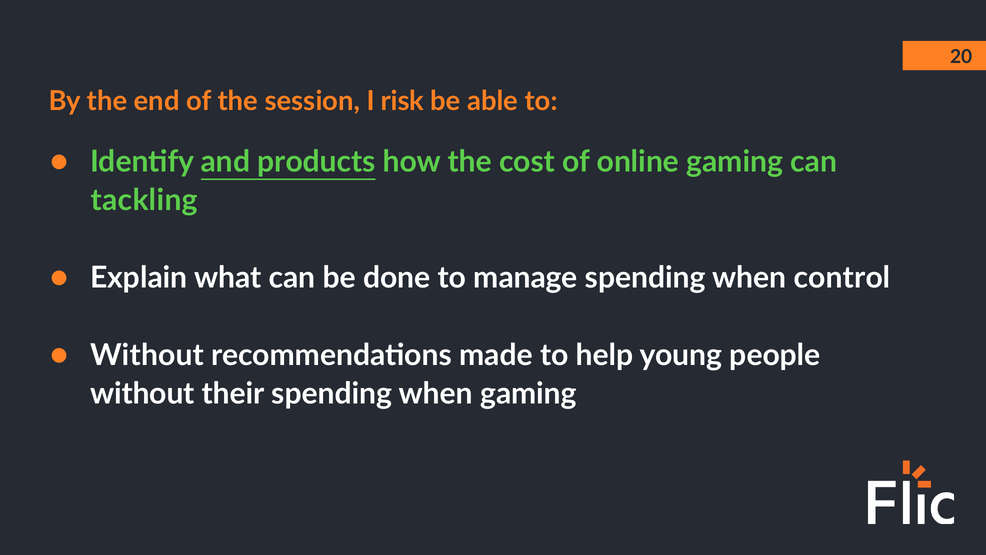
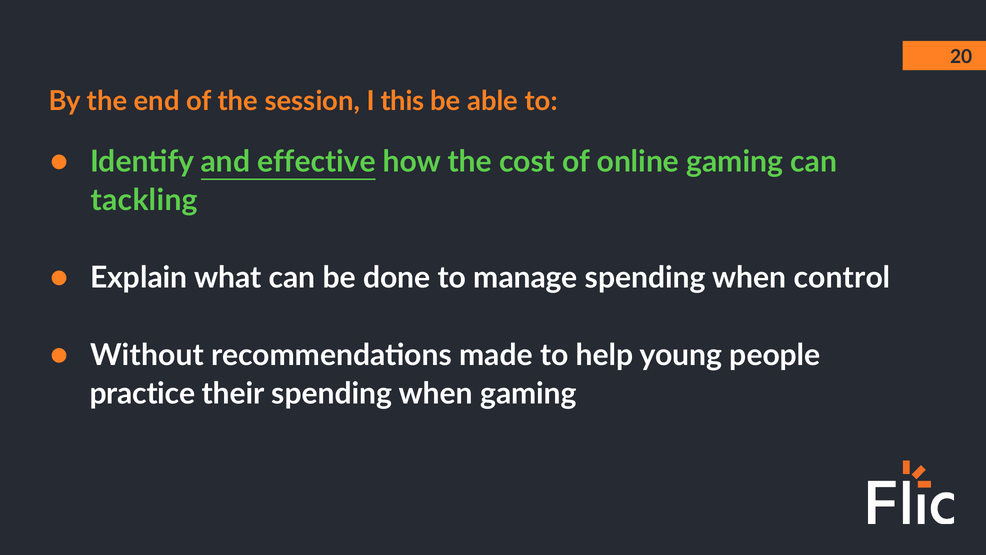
risk: risk -> this
products: products -> effective
without at (142, 394): without -> practice
